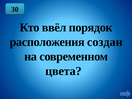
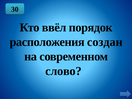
цвета: цвета -> слово
